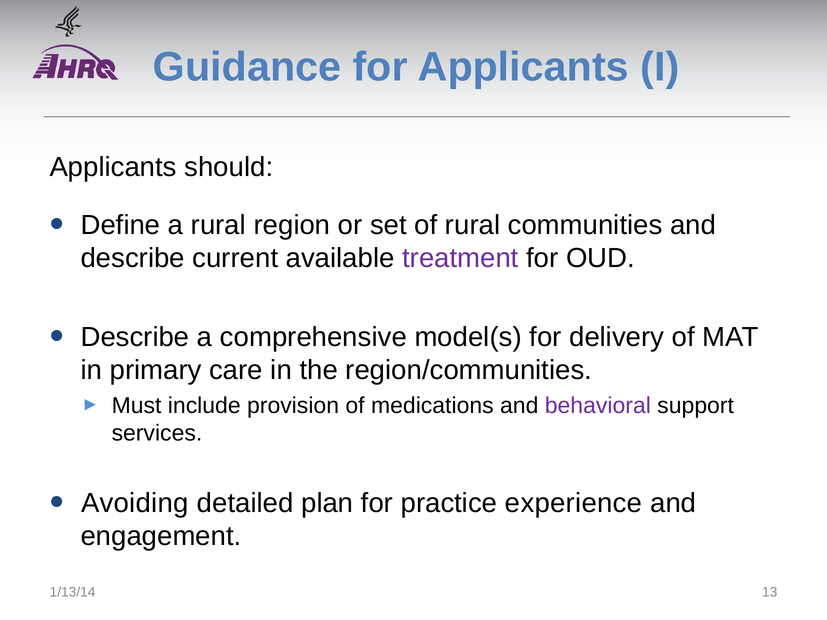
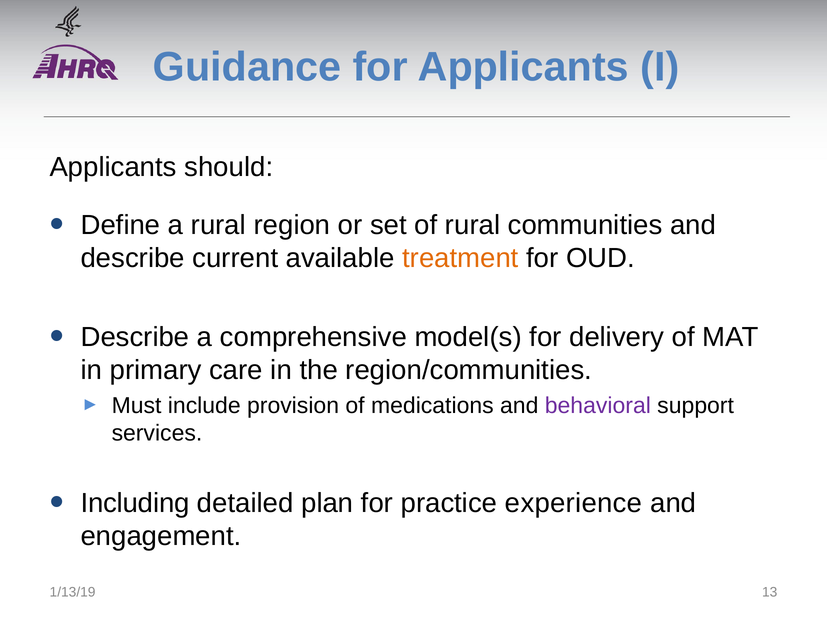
treatment colour: purple -> orange
Avoiding: Avoiding -> Including
1/13/14: 1/13/14 -> 1/13/19
